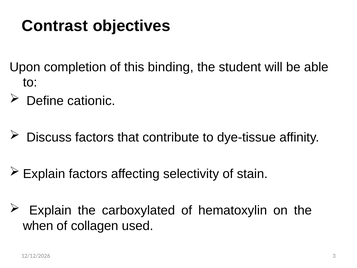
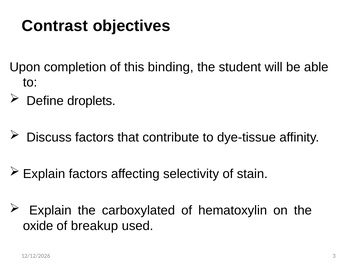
cationic: cationic -> droplets
when: when -> oxide
collagen: collagen -> breakup
